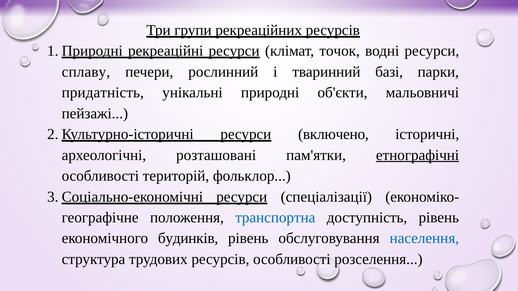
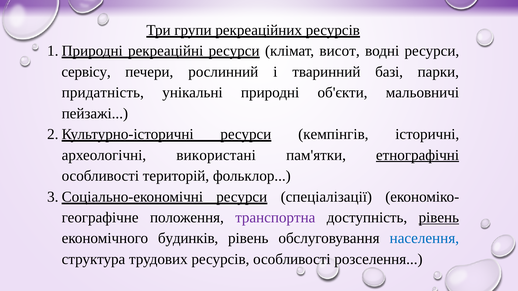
точок: точок -> висот
сплаву: сплаву -> сервісу
включено: включено -> кемпінгів
розташовані: розташовані -> використані
транспортна colour: blue -> purple
рівень at (439, 218) underline: none -> present
